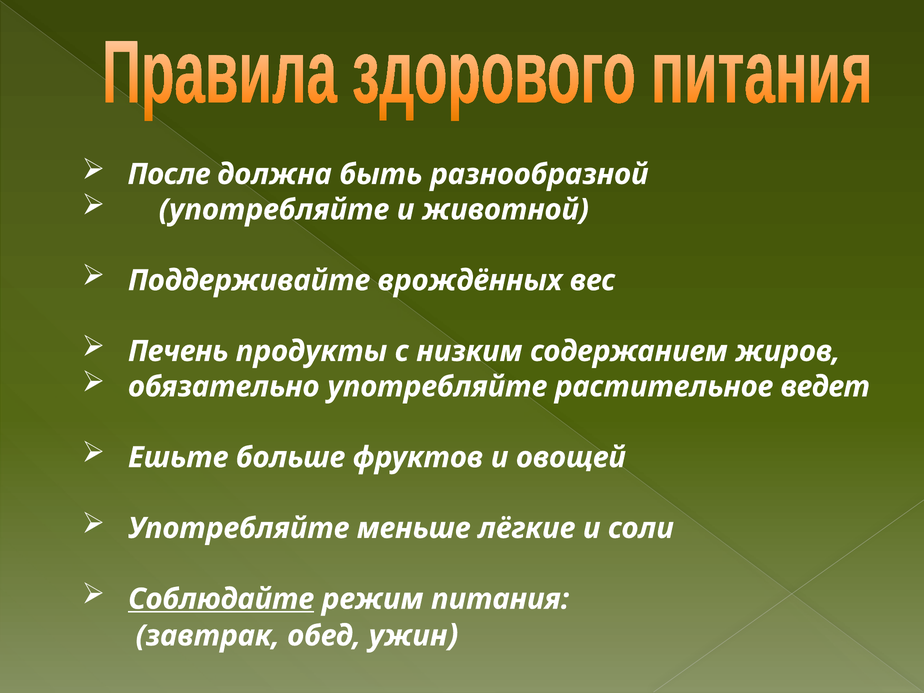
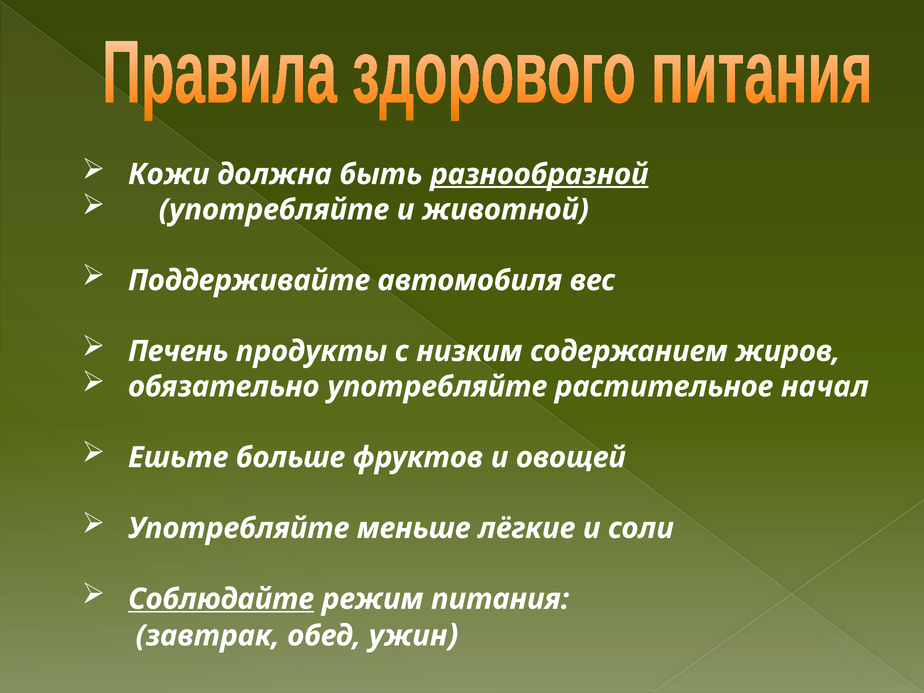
После: После -> Кожи
разнообразной underline: none -> present
врождённых: врождённых -> автомобиля
ведет: ведет -> начал
